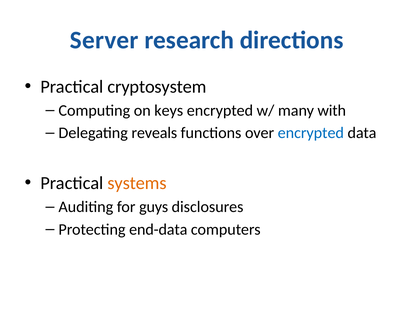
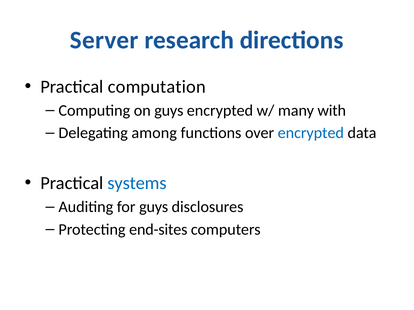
cryptosystem: cryptosystem -> computation
on keys: keys -> guys
reveals: reveals -> among
systems colour: orange -> blue
end-data: end-data -> end-sites
